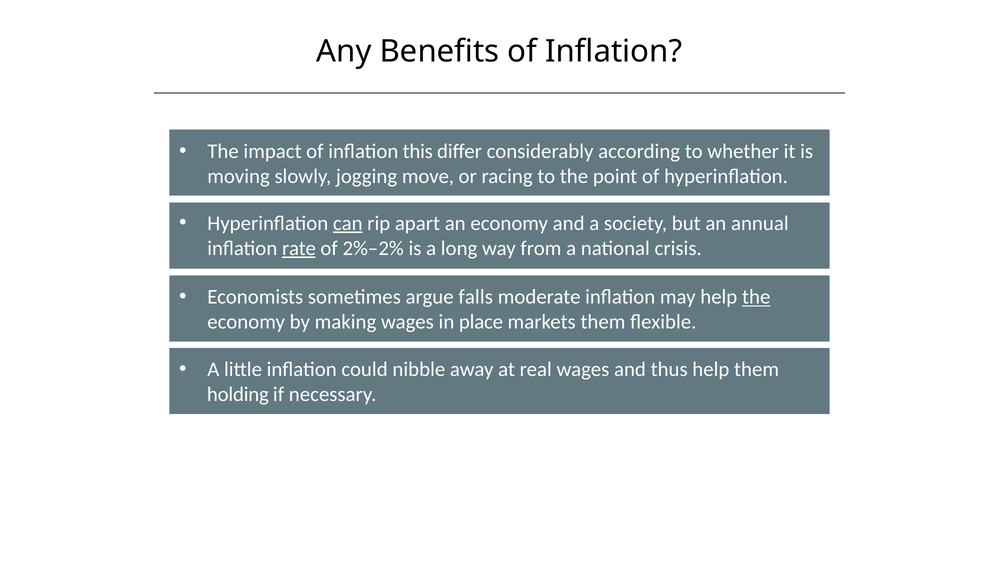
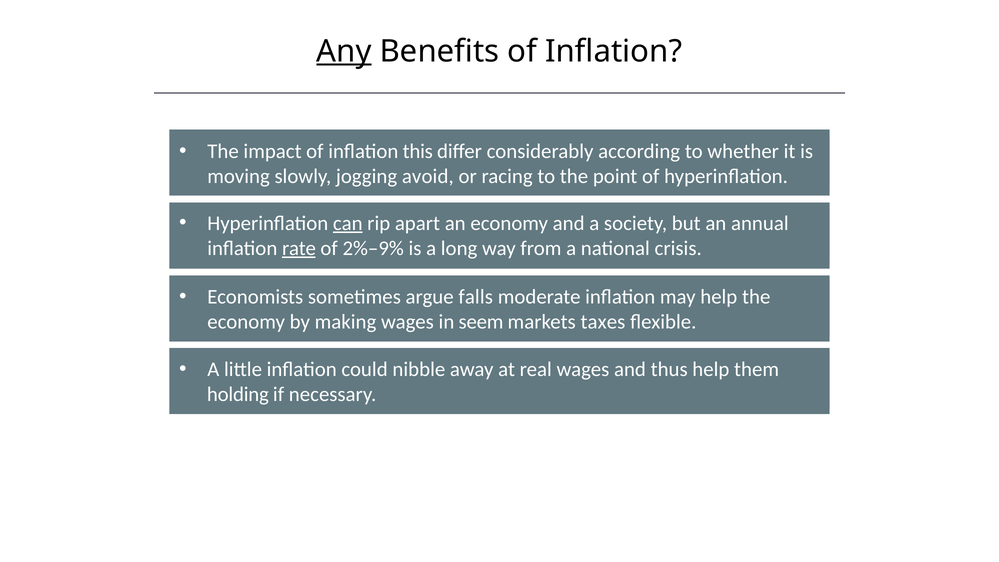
Any underline: none -> present
move: move -> avoid
2%–2%: 2%–2% -> 2%–9%
the at (756, 297) underline: present -> none
place: place -> seem
markets them: them -> taxes
